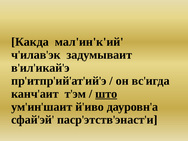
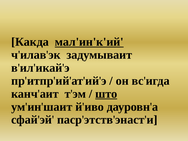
мал'ин'к'ий underline: none -> present
